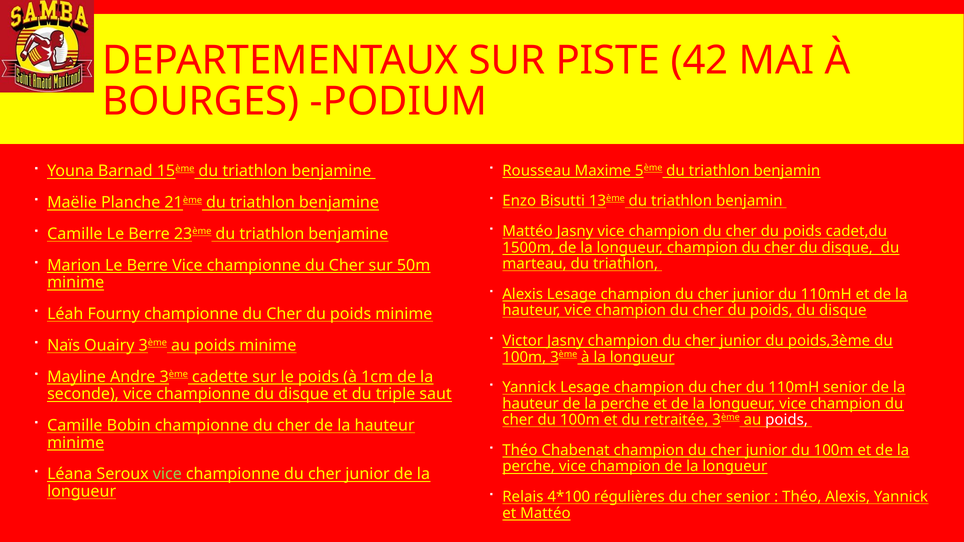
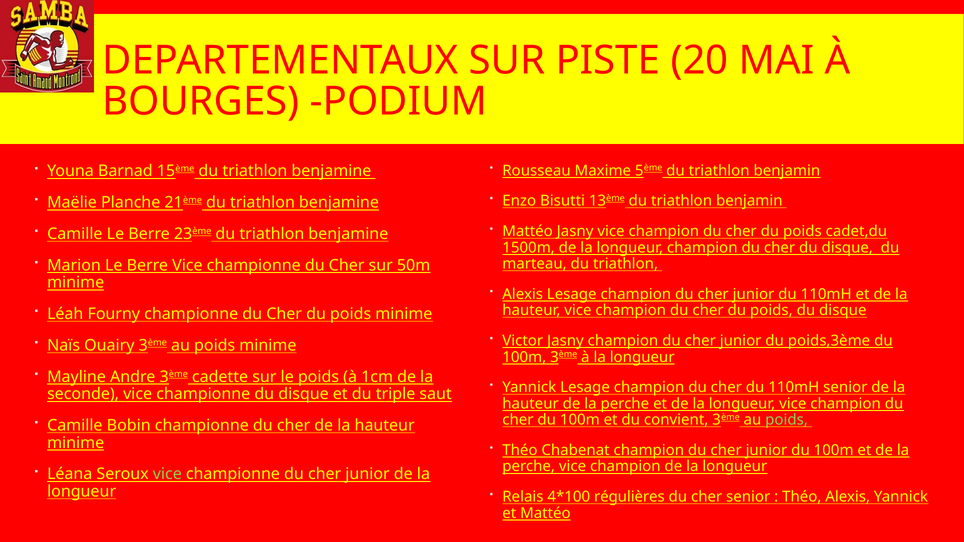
42: 42 -> 20
retraitée: retraitée -> convient
poids at (787, 420) colour: white -> light green
